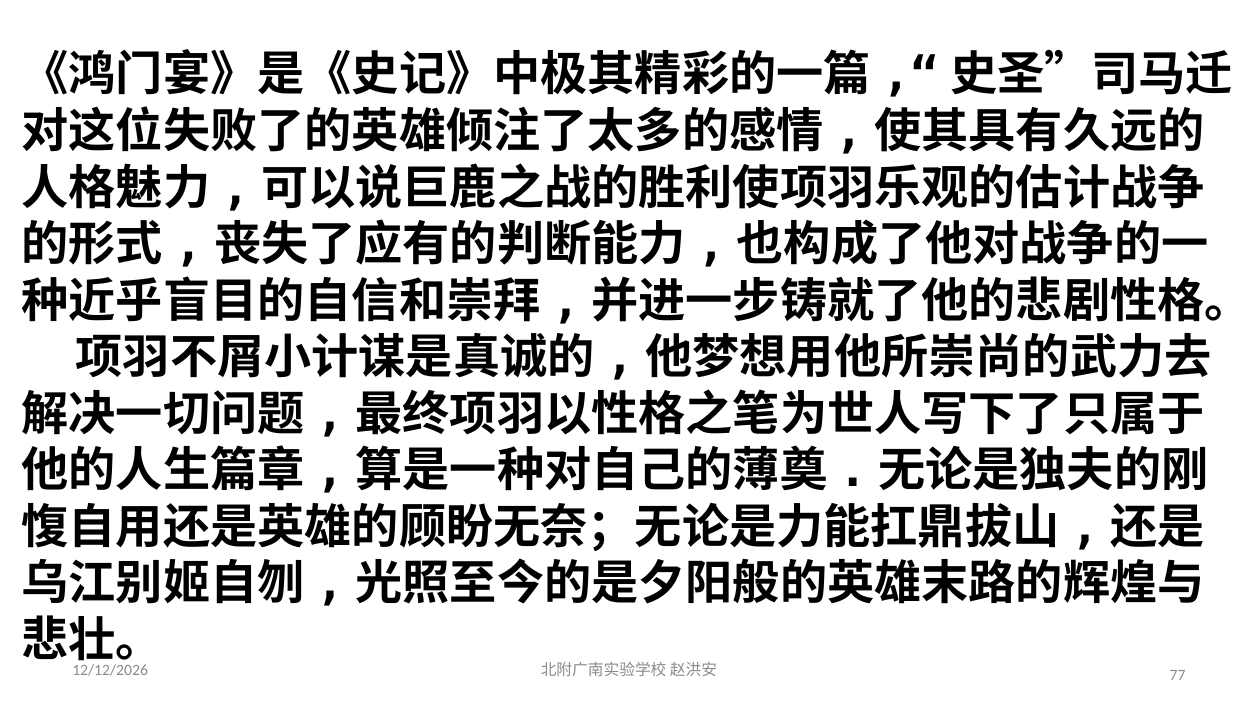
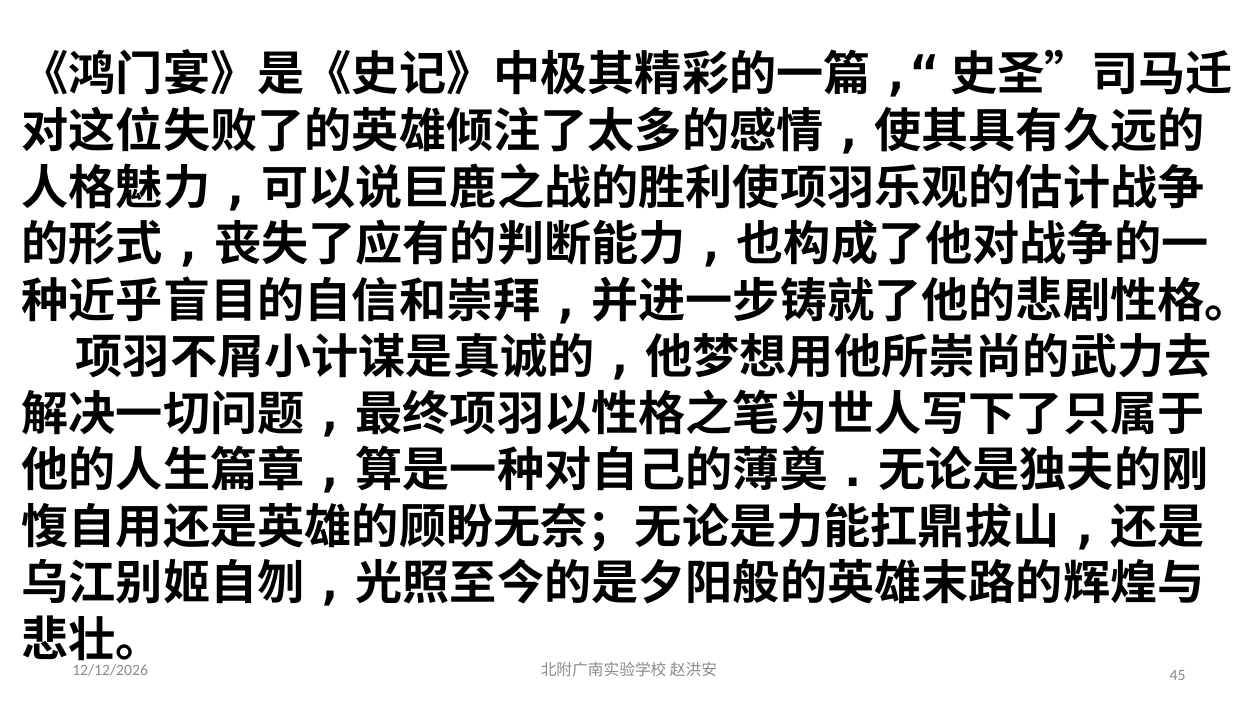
77: 77 -> 45
